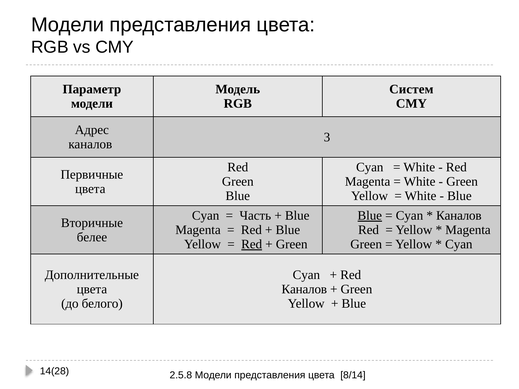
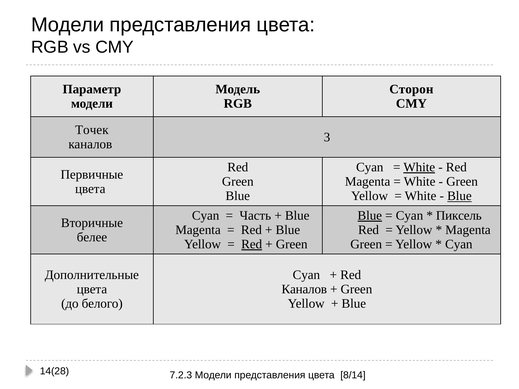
Систем: Систем -> Сторон
Адрес: Адрес -> Точек
White at (419, 167) underline: none -> present
Blue at (459, 196) underline: none -> present
Каналов at (459, 216): Каналов -> Пиксель
2.5.8: 2.5.8 -> 7.2.3
